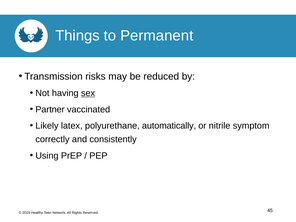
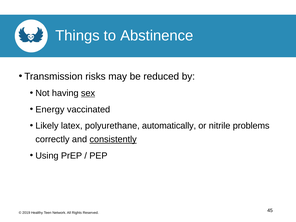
Permanent: Permanent -> Abstinence
Partner: Partner -> Energy
symptom: symptom -> problems
consistently underline: none -> present
